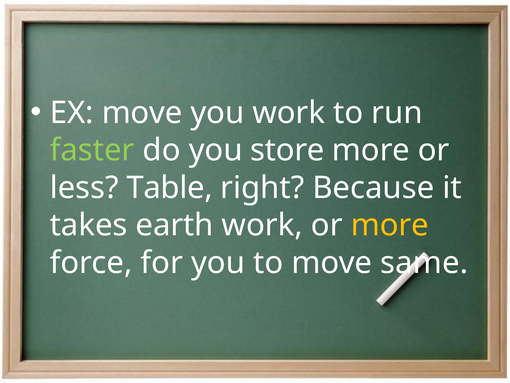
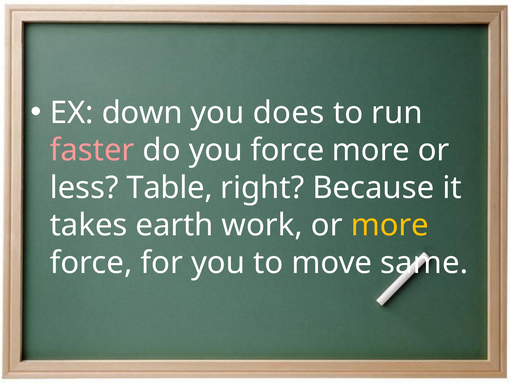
EX move: move -> down
you work: work -> does
faster colour: light green -> pink
you store: store -> force
